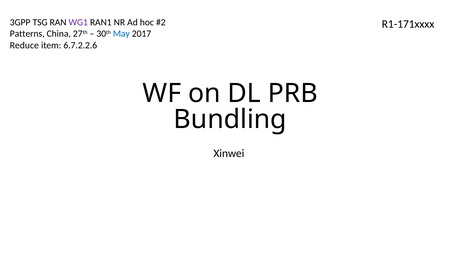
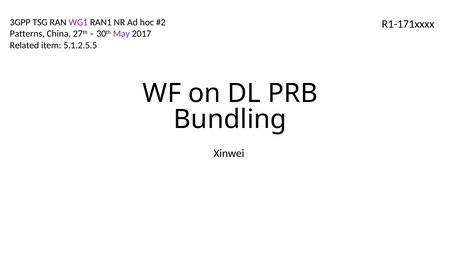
May colour: blue -> purple
Reduce: Reduce -> Related
6.7.2.2.6: 6.7.2.2.6 -> 5.1.2.5.5
